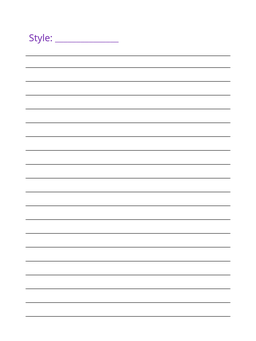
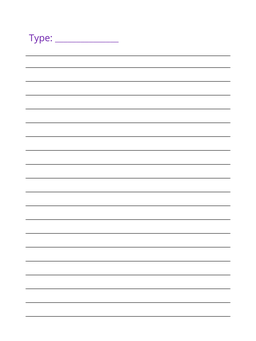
Style: Style -> Type
